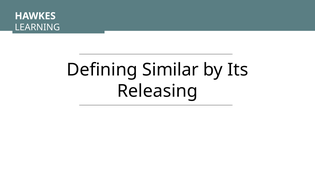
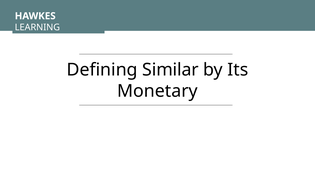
Releasing: Releasing -> Monetary
